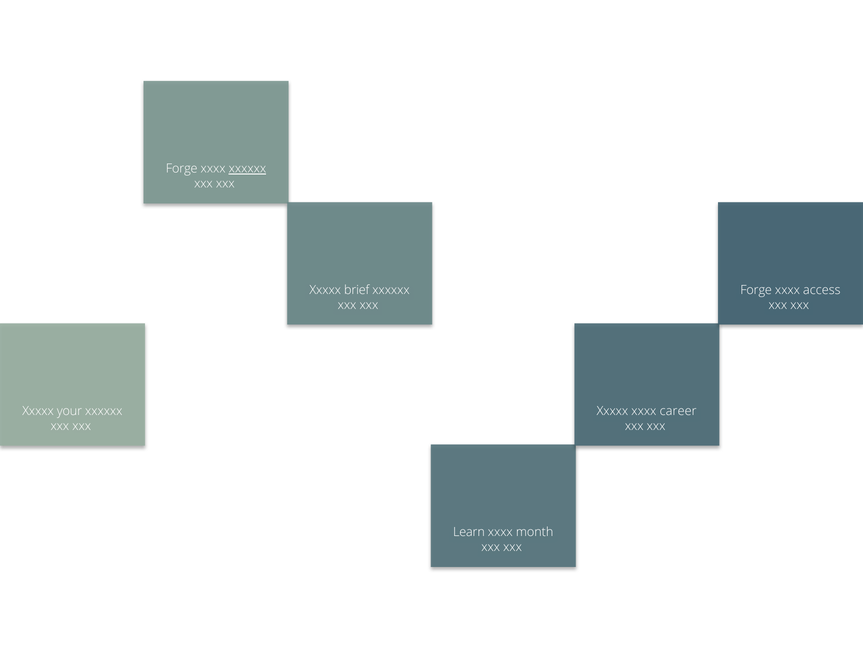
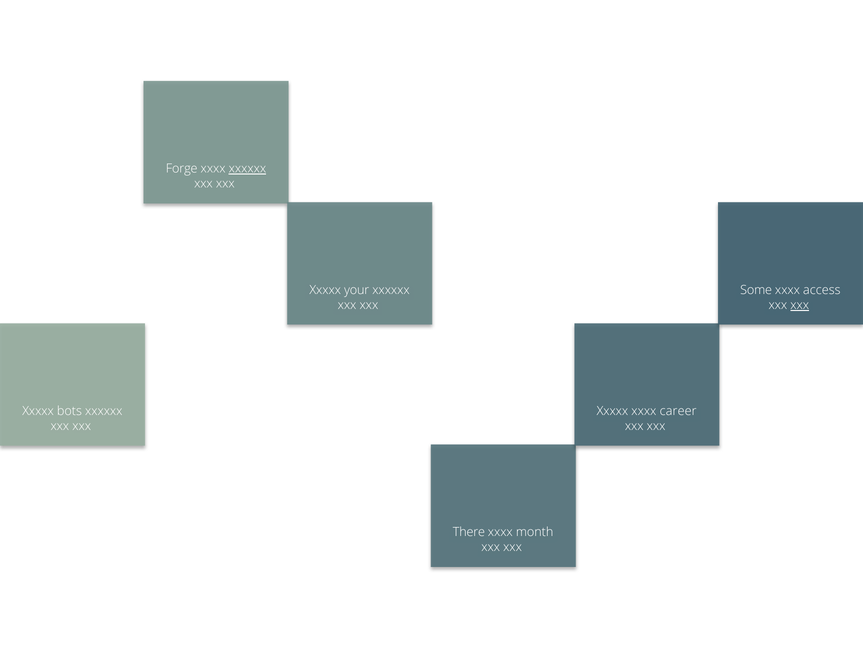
brief: brief -> your
Forge at (756, 290): Forge -> Some
xxx at (800, 305) underline: none -> present
your: your -> bots
Learn: Learn -> There
